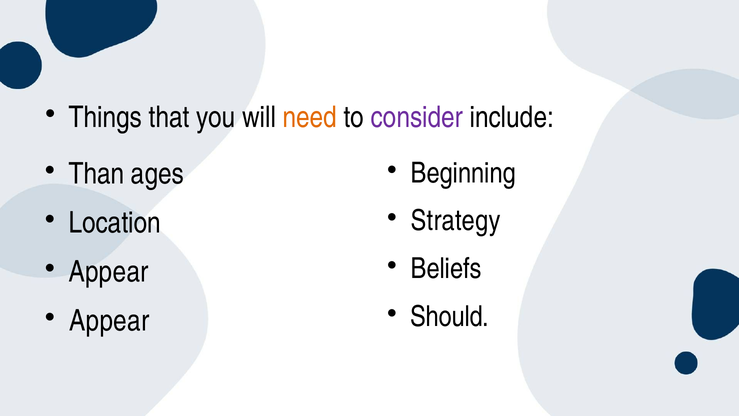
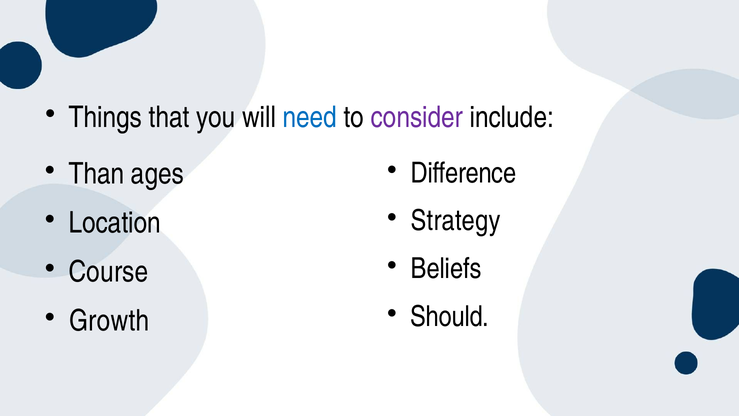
need colour: orange -> blue
Beginning: Beginning -> Difference
Appear at (109, 272): Appear -> Course
Appear at (109, 320): Appear -> Growth
